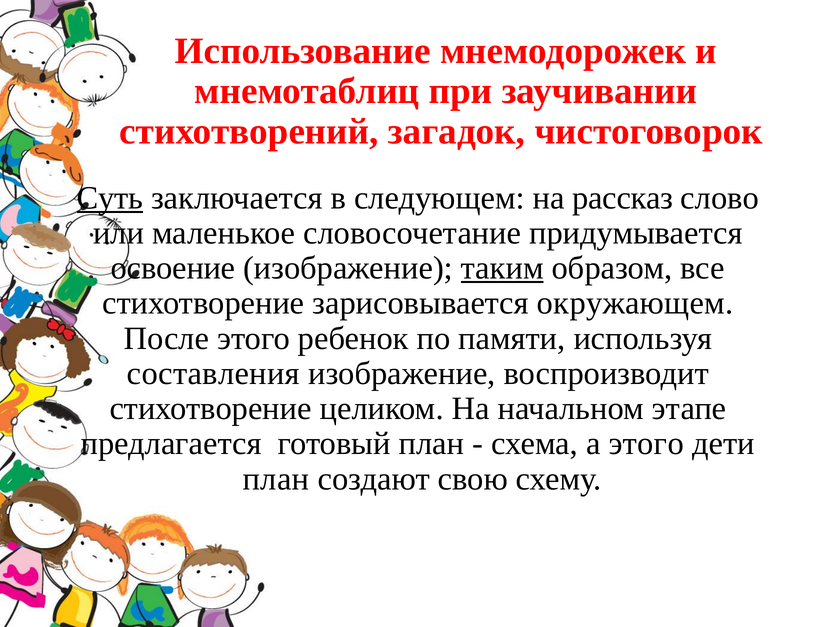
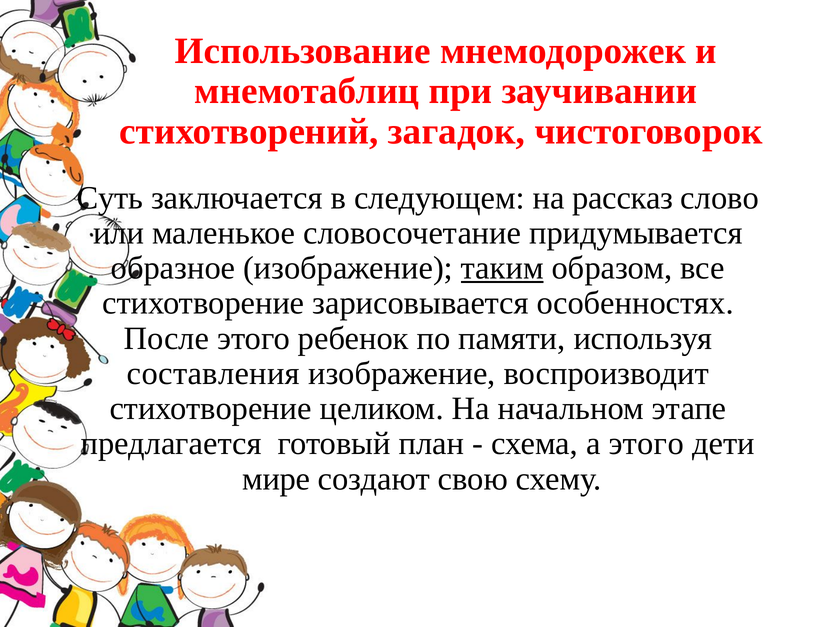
Суть underline: present -> none
освоение: освоение -> образное
окружающем: окружающем -> особенностях
план at (276, 479): план -> мире
